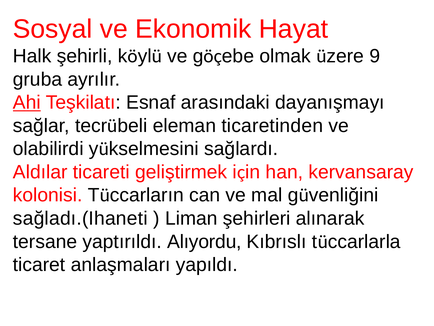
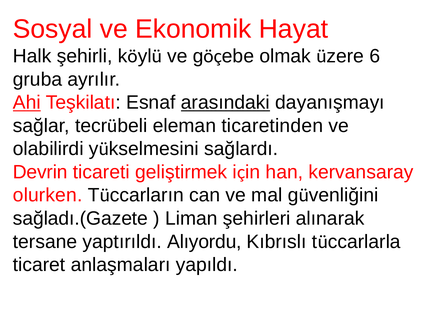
9: 9 -> 6
arasındaki underline: none -> present
Aldılar: Aldılar -> Devrin
kolonisi: kolonisi -> olurken
sağladı.(Ihaneti: sağladı.(Ihaneti -> sağladı.(Gazete
